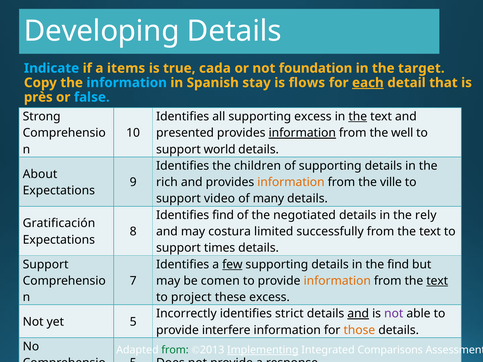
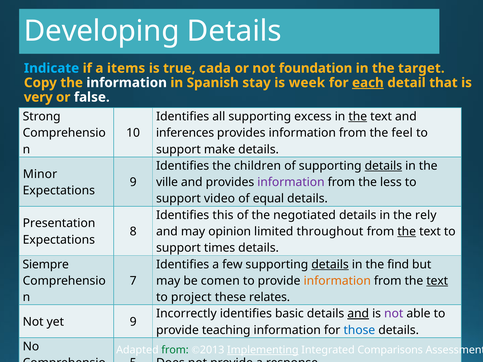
information at (127, 83) colour: light blue -> white
flows: flows -> week
près: près -> very
false colour: light blue -> white
presented: presented -> inferences
information at (302, 133) underline: present -> none
well: well -> feel
world: world -> make
details at (383, 166) underline: none -> present
About: About -> Minor
rich: rich -> ville
information at (291, 182) colour: orange -> purple
ville: ville -> less
many: many -> equal
Identifies find: find -> this
Gratificación: Gratificación -> Presentation
costura: costura -> opinion
successfully: successfully -> throughout
the at (407, 232) underline: none -> present
Support at (46, 265): Support -> Siempre
few underline: present -> none
details at (330, 265) underline: none -> present
these excess: excess -> relates
strict: strict -> basic
yet 5: 5 -> 9
interfere: interfere -> teaching
those colour: orange -> blue
